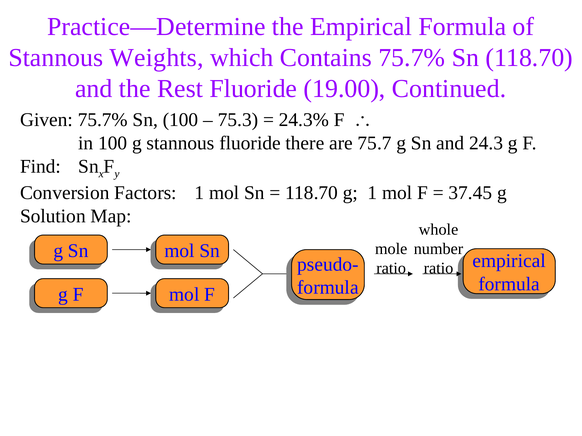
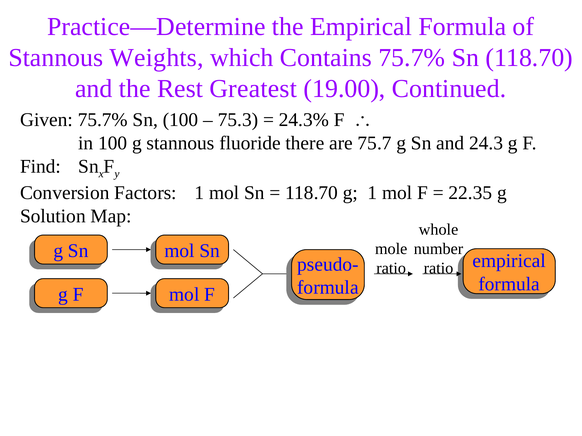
Rest Fluoride: Fluoride -> Greatest
37.45: 37.45 -> 22.35
